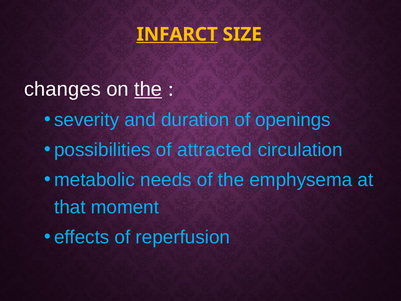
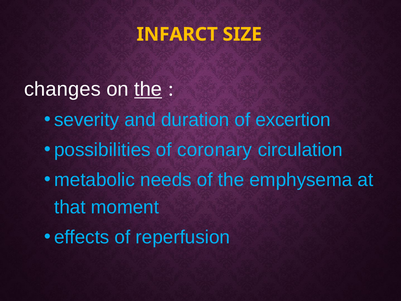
INFARCT underline: present -> none
openings: openings -> excertion
attracted: attracted -> coronary
